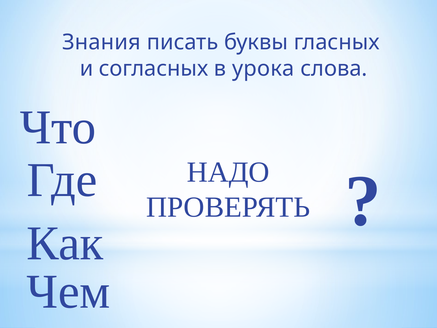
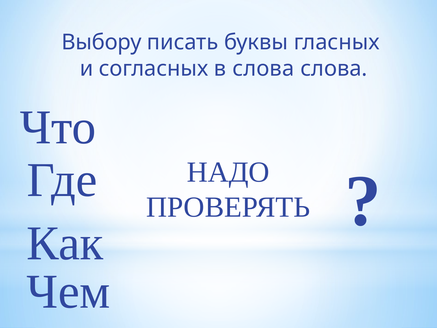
Знания: Знания -> Выбору
в урока: урока -> слова
